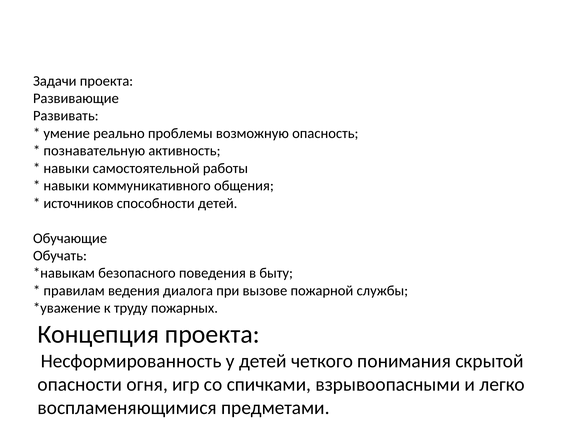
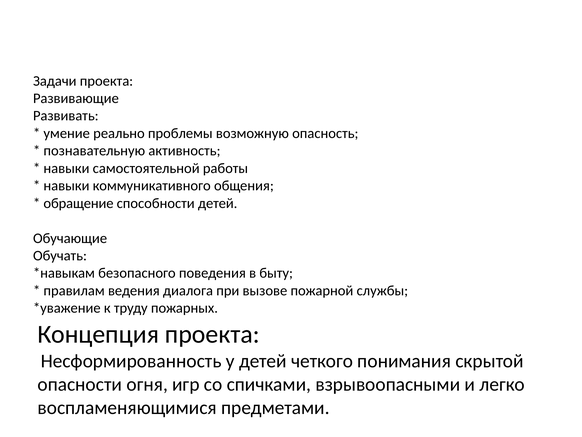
источников: источников -> обращение
